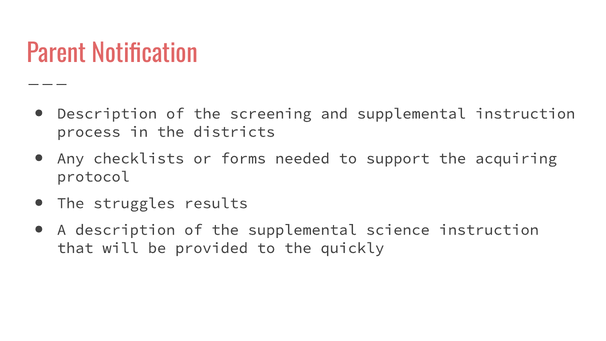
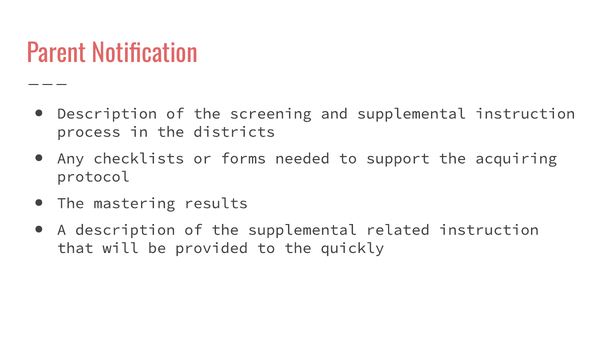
struggles: struggles -> mastering
science: science -> related
